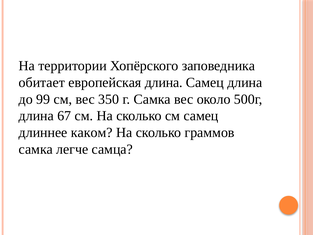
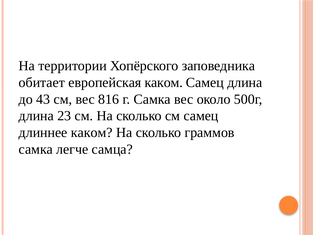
европейская длина: длина -> каком
99: 99 -> 43
350: 350 -> 816
67: 67 -> 23
